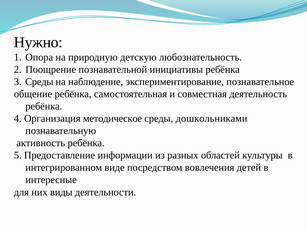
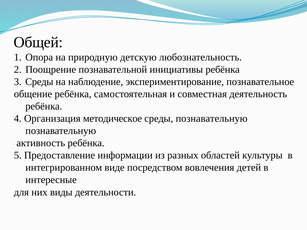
Нужно: Нужно -> Общей
среды дошкольниками: дошкольниками -> познавательную
